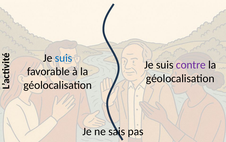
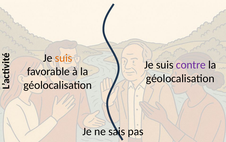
suis at (64, 58) colour: blue -> orange
